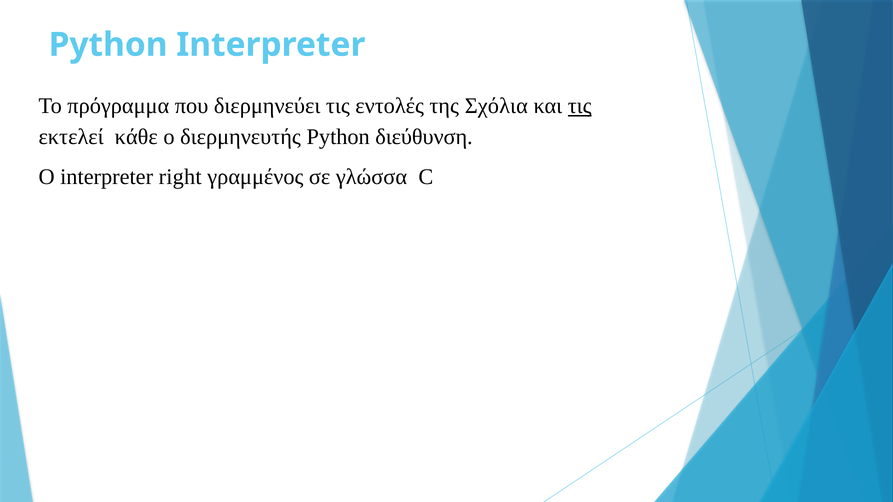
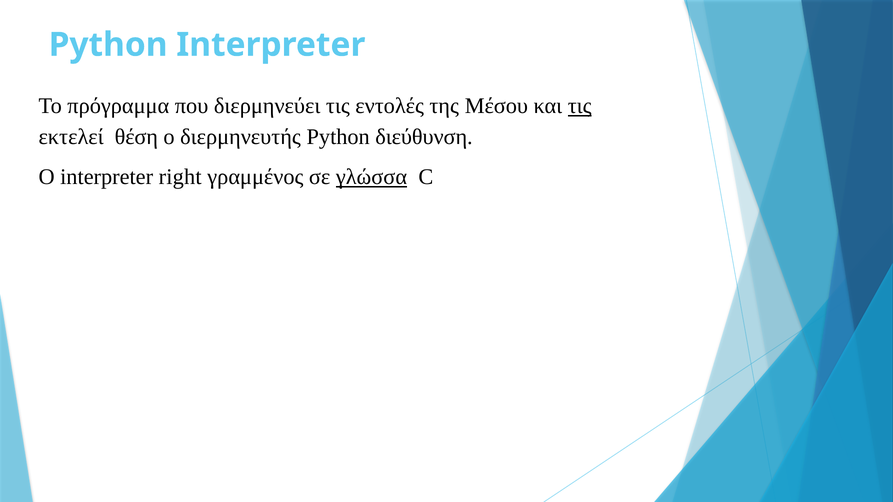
Σχόλια: Σχόλια -> Μέσου
κάθε: κάθε -> θέση
γλώσσα underline: none -> present
